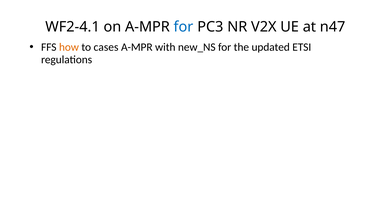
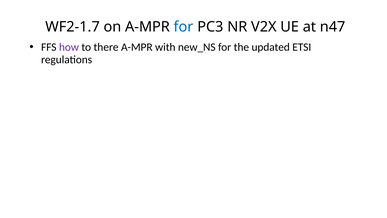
WF2-4.1: WF2-4.1 -> WF2-1.7
how colour: orange -> purple
cases: cases -> there
